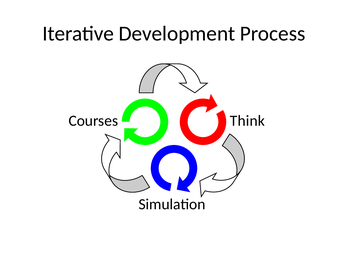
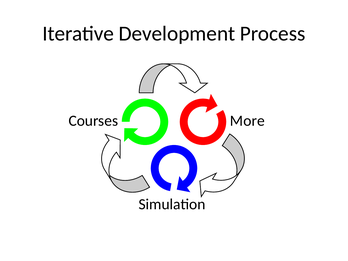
Think: Think -> More
